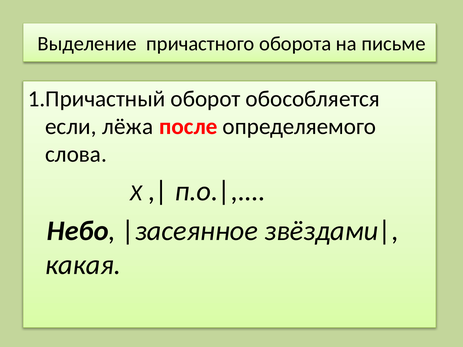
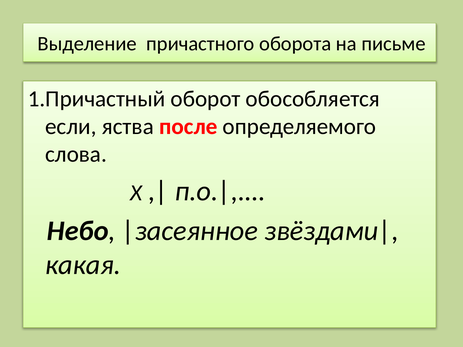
лёжа: лёжа -> яства
